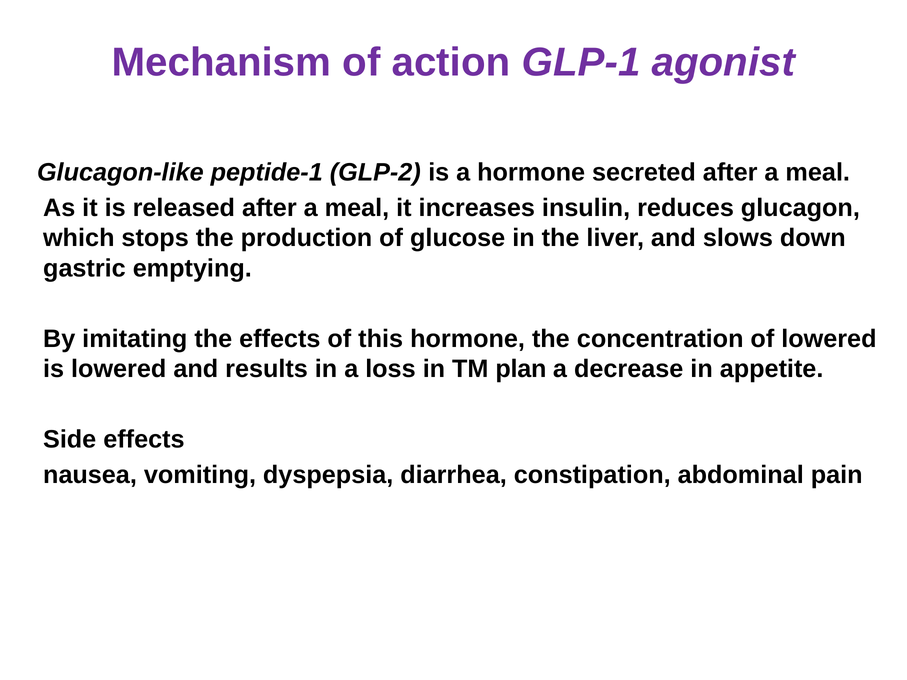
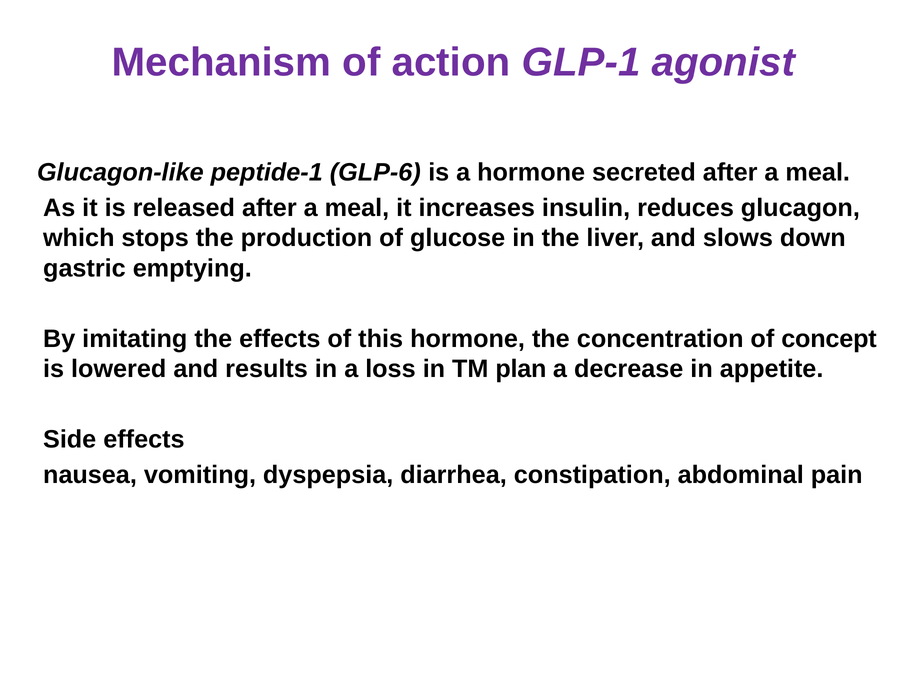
GLP-2: GLP-2 -> GLP-6
of lowered: lowered -> concept
